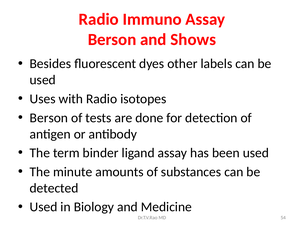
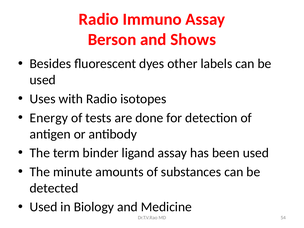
Berson at (49, 118): Berson -> Energy
